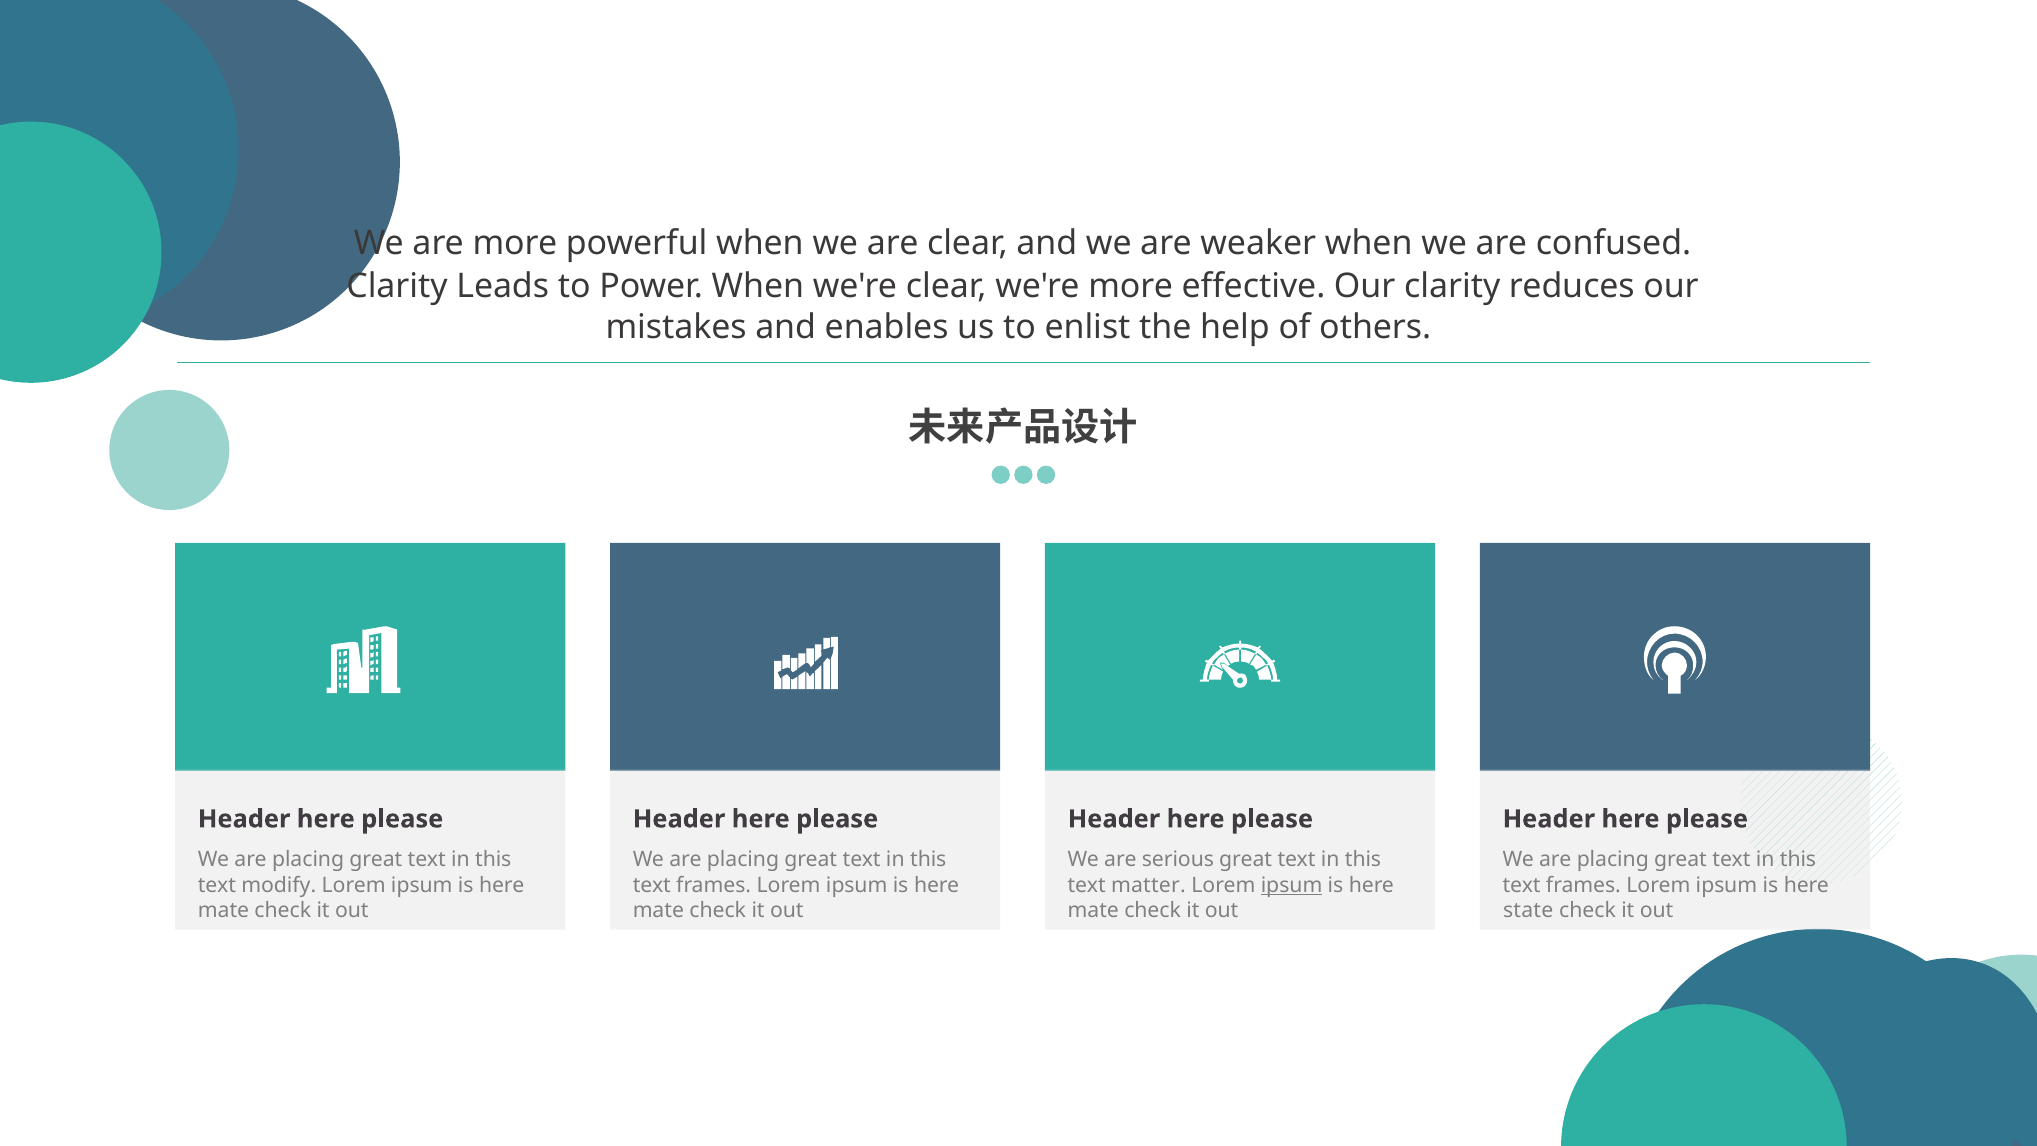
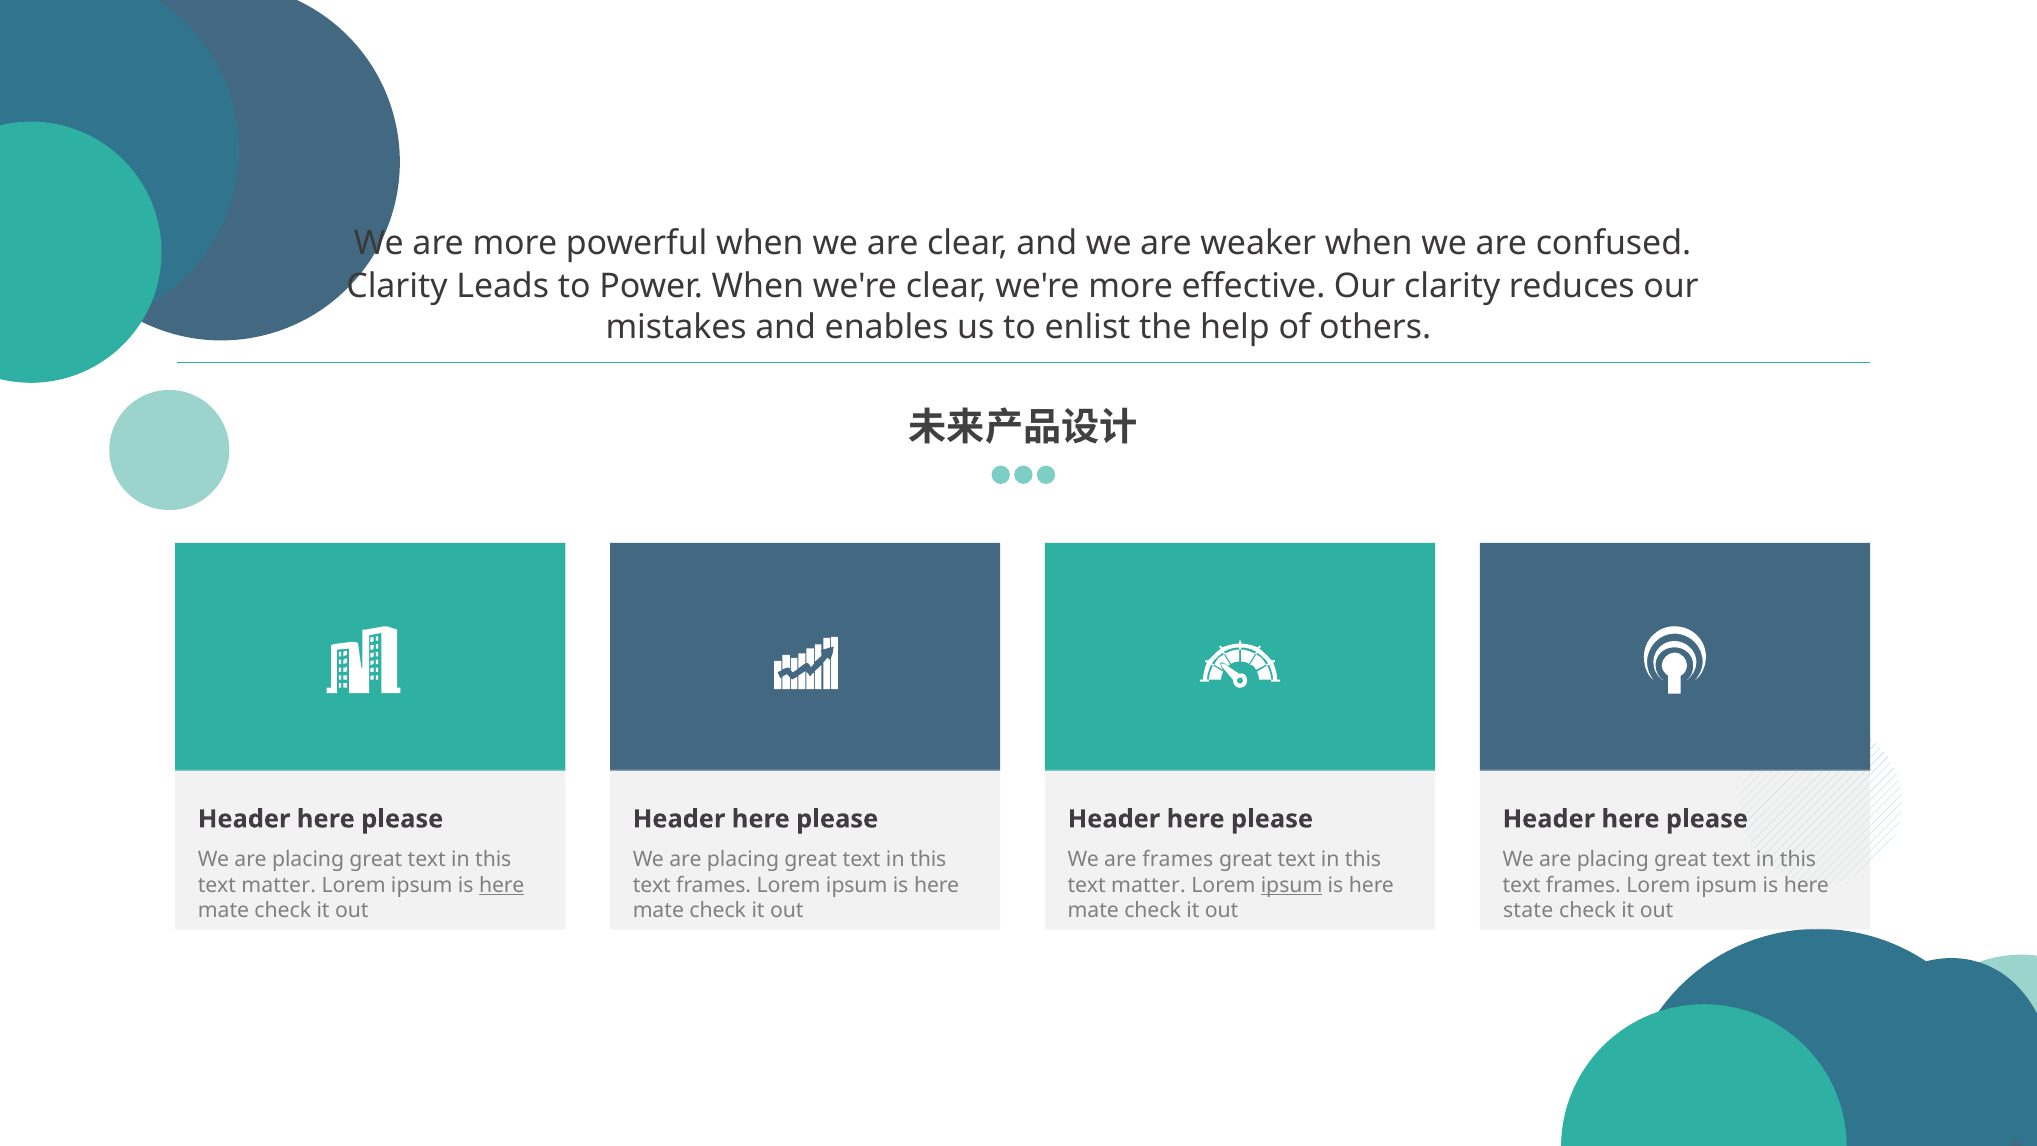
are serious: serious -> frames
modify at (279, 885): modify -> matter
here at (502, 885) underline: none -> present
